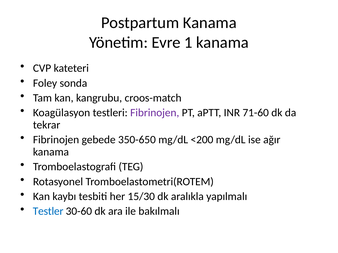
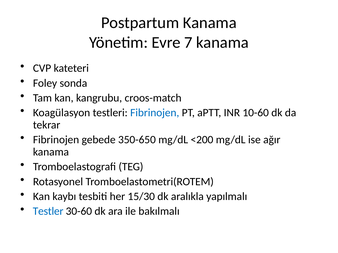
1: 1 -> 7
Fibrinojen at (155, 113) colour: purple -> blue
71-60: 71-60 -> 10-60
